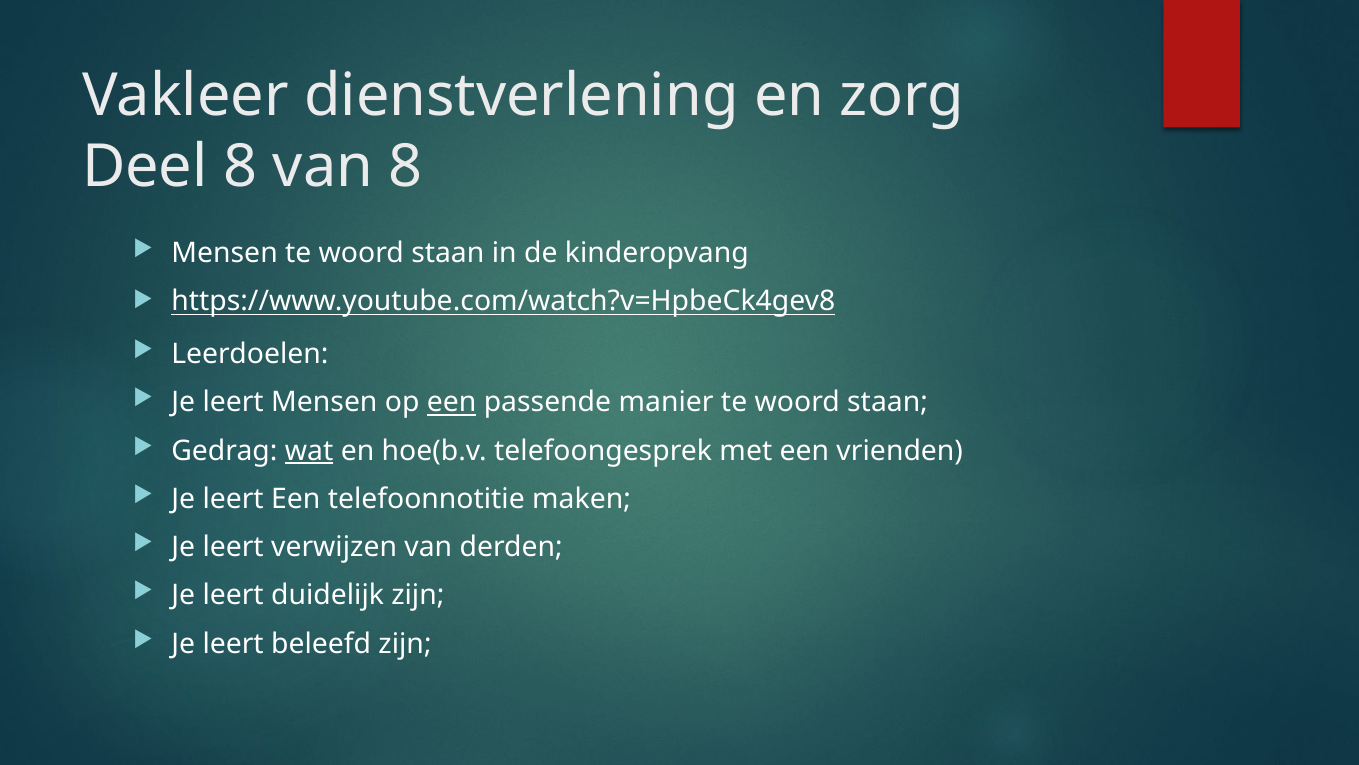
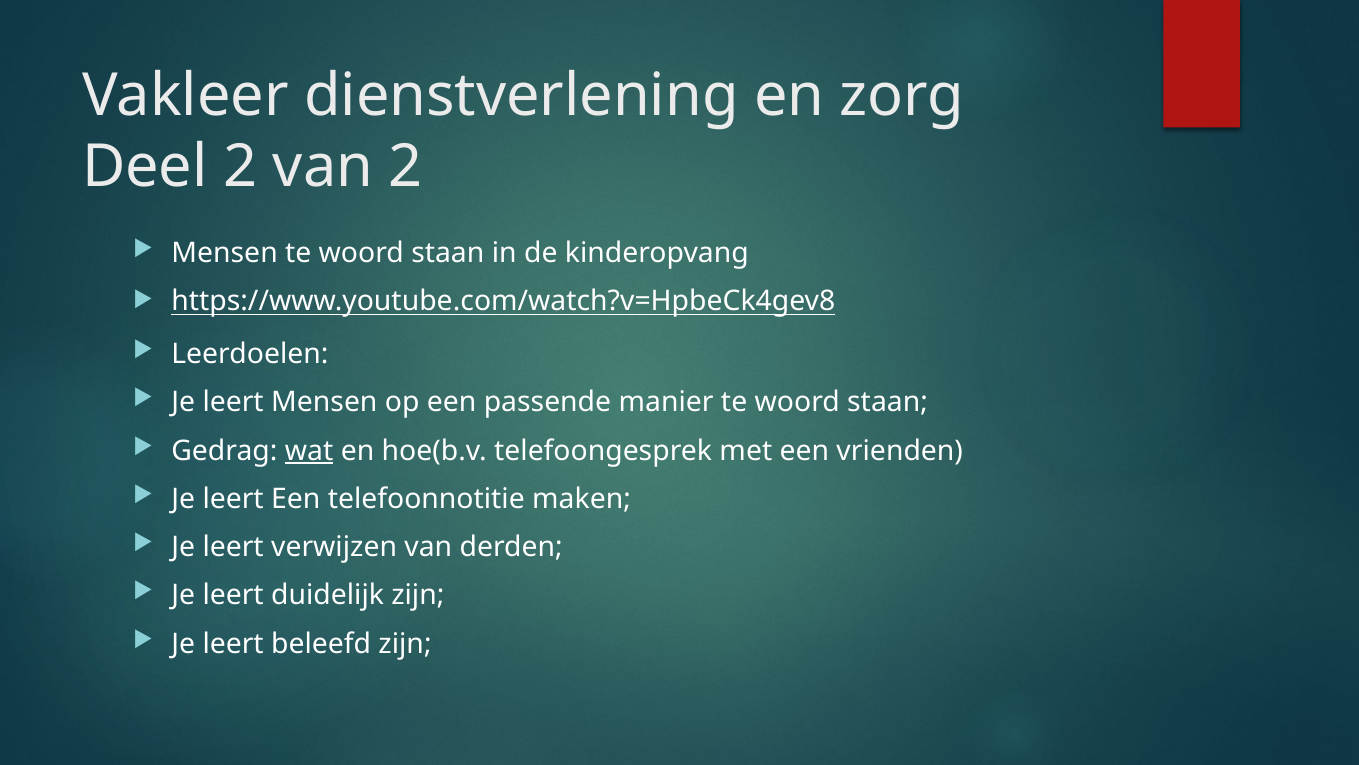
Deel 8: 8 -> 2
van 8: 8 -> 2
een at (452, 402) underline: present -> none
